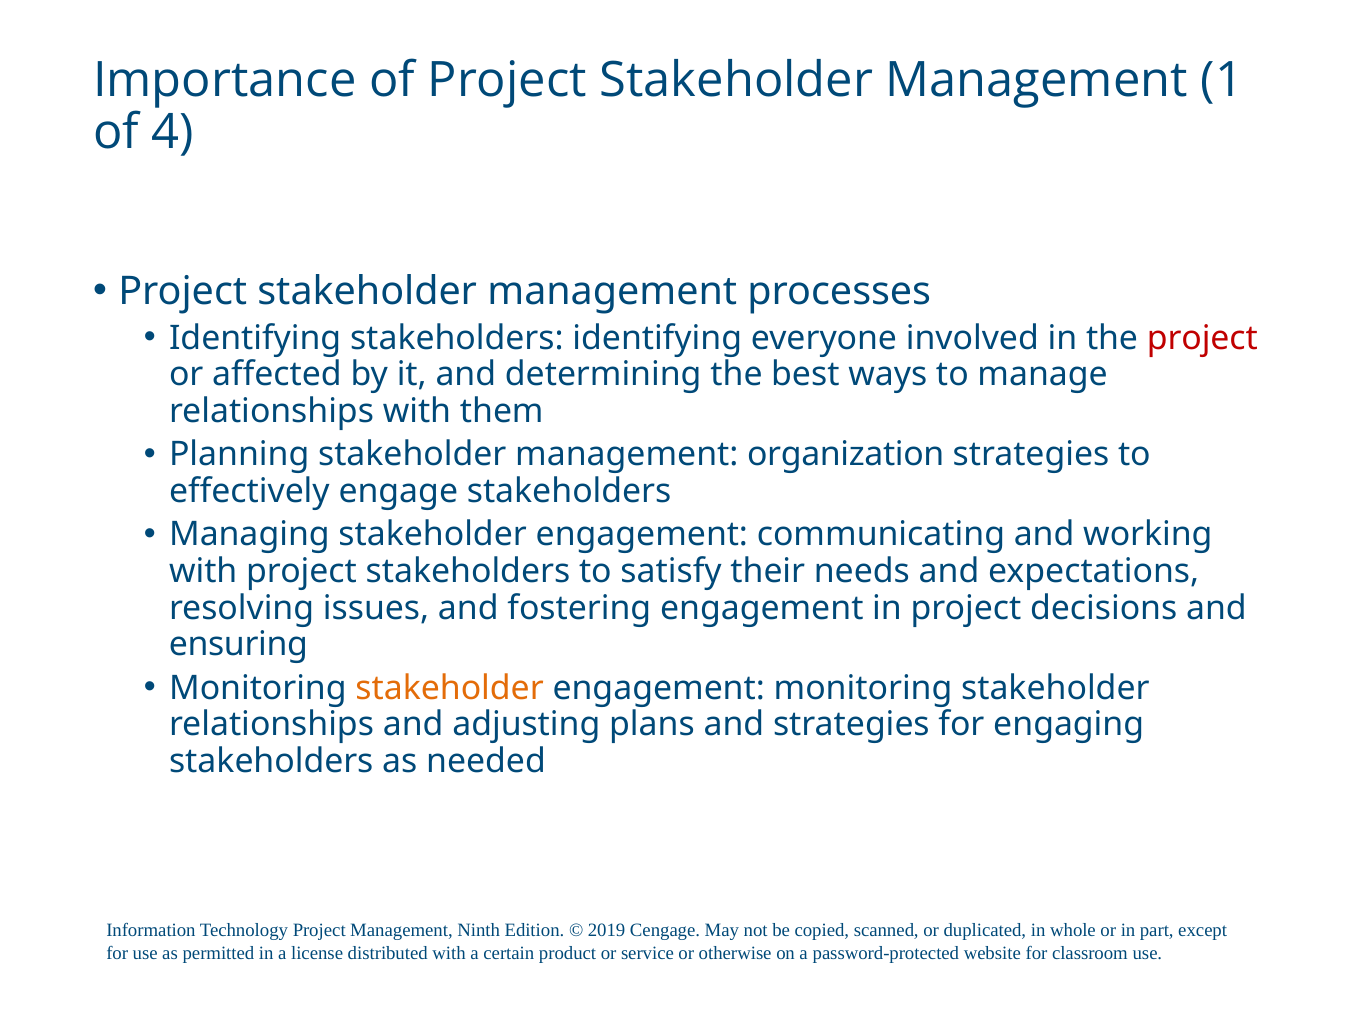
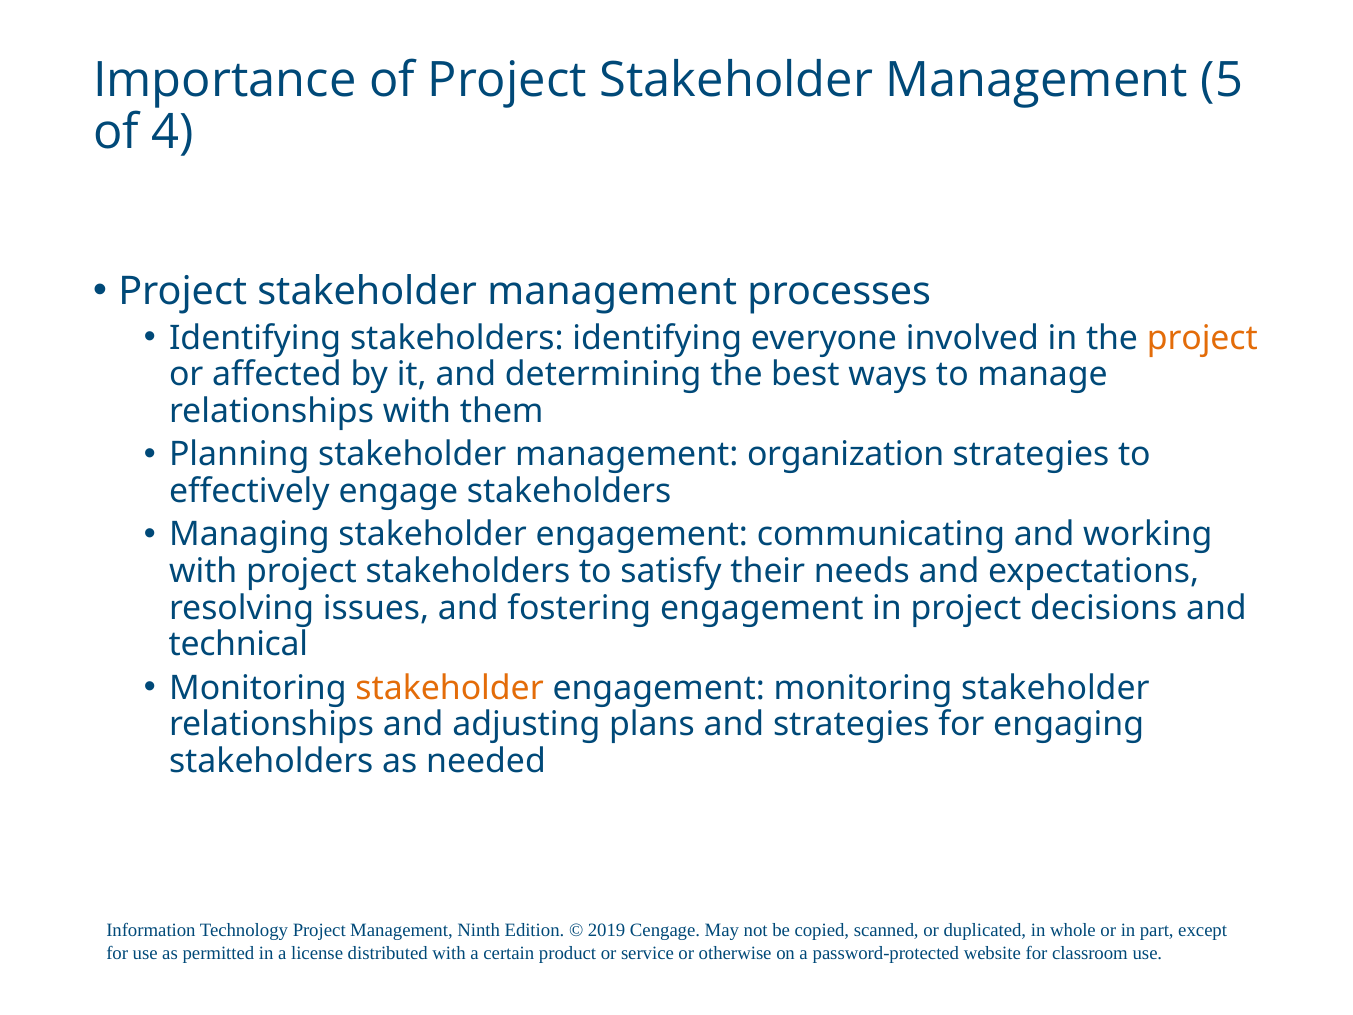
1: 1 -> 5
project at (1202, 338) colour: red -> orange
ensuring: ensuring -> technical
